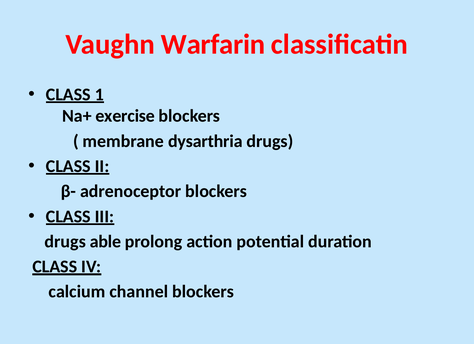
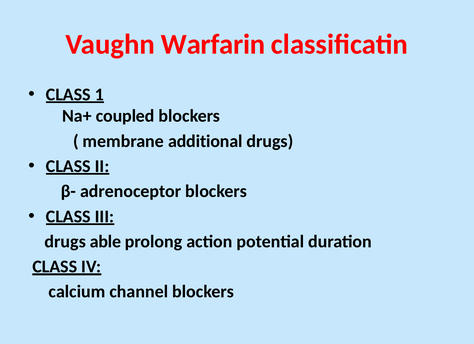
exercise: exercise -> coupled
dysarthria: dysarthria -> additional
